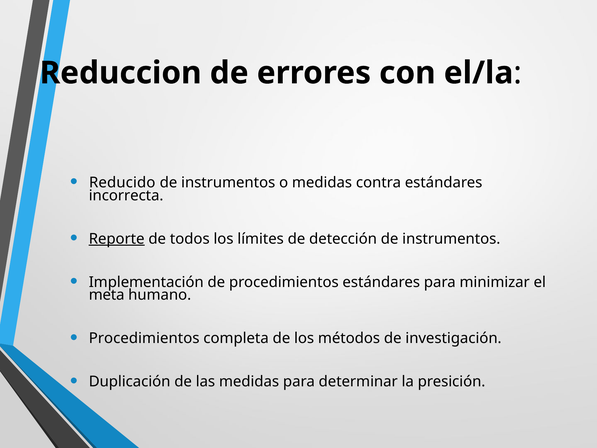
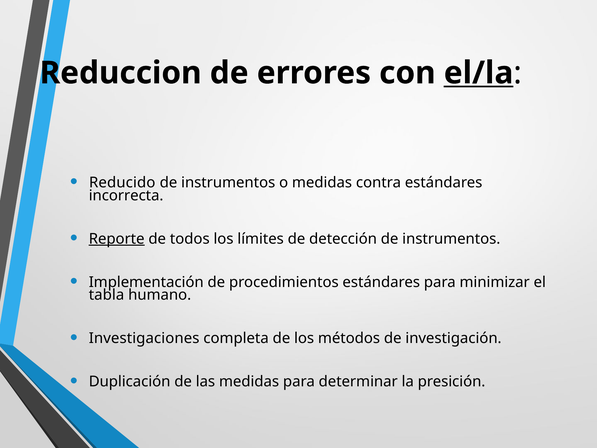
el/la underline: none -> present
meta: meta -> tabla
Procedimientos at (144, 338): Procedimientos -> Investigaciones
